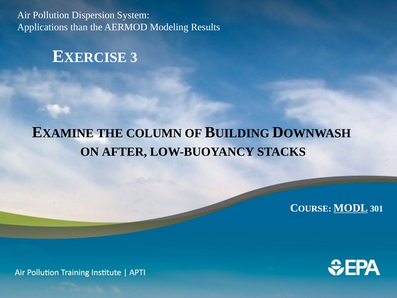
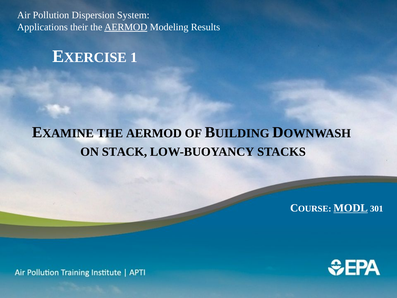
than: than -> their
AERMOD at (126, 27) underline: none -> present
3: 3 -> 1
COLUMN at (154, 133): COLUMN -> AERMOD
AFTER: AFTER -> STACK
